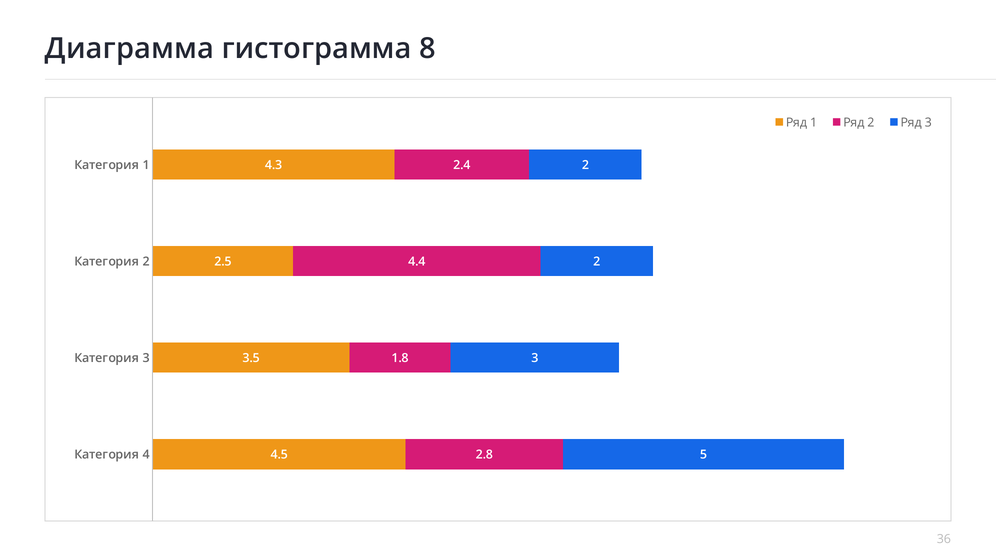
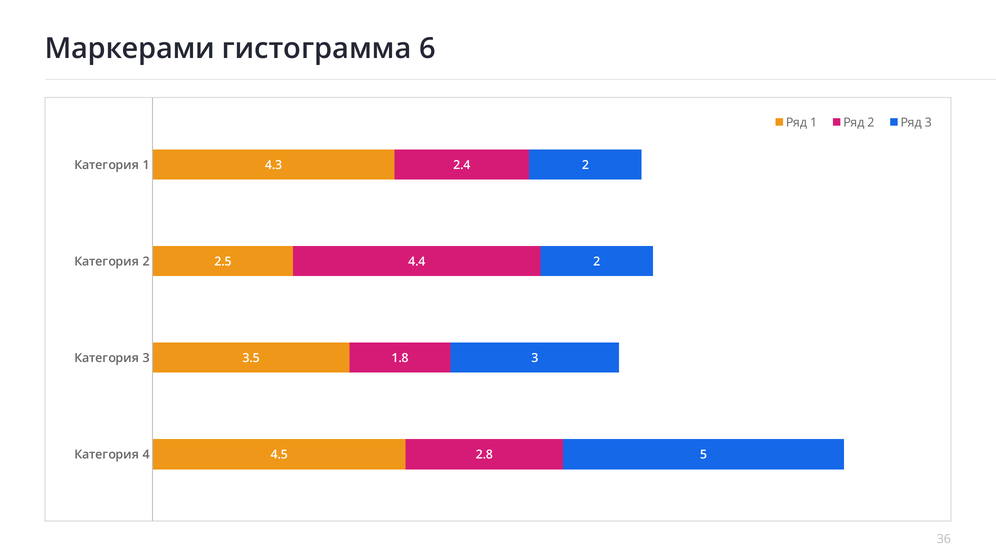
Диаграмма: Диаграмма -> Маркерами
8: 8 -> 6
